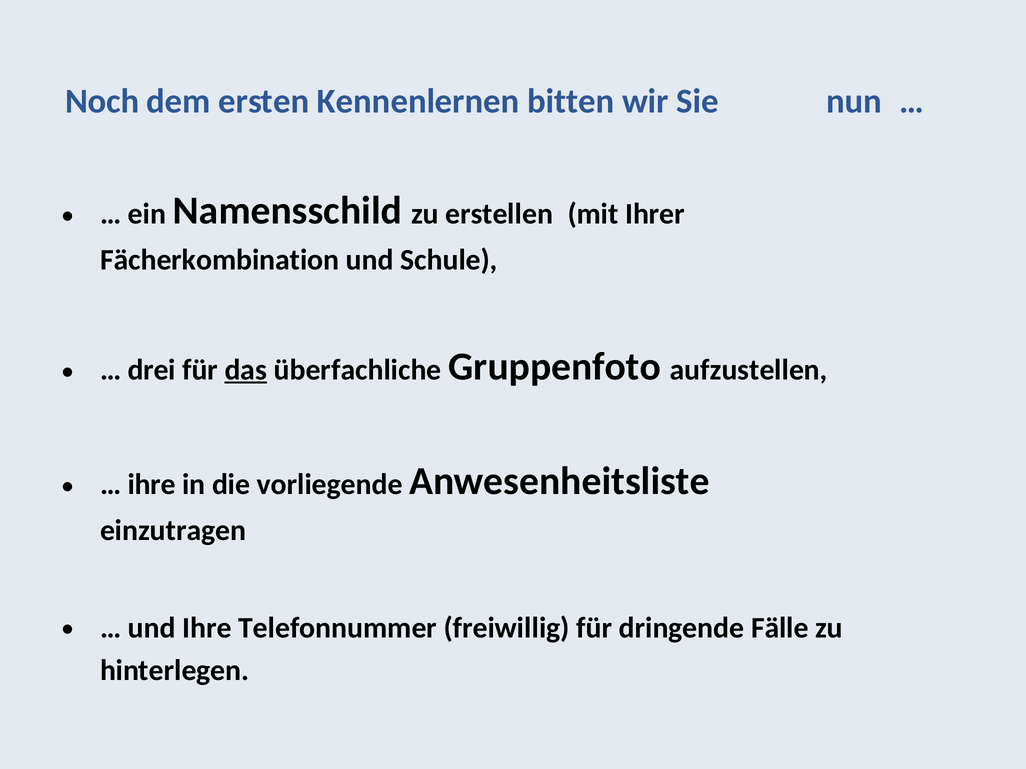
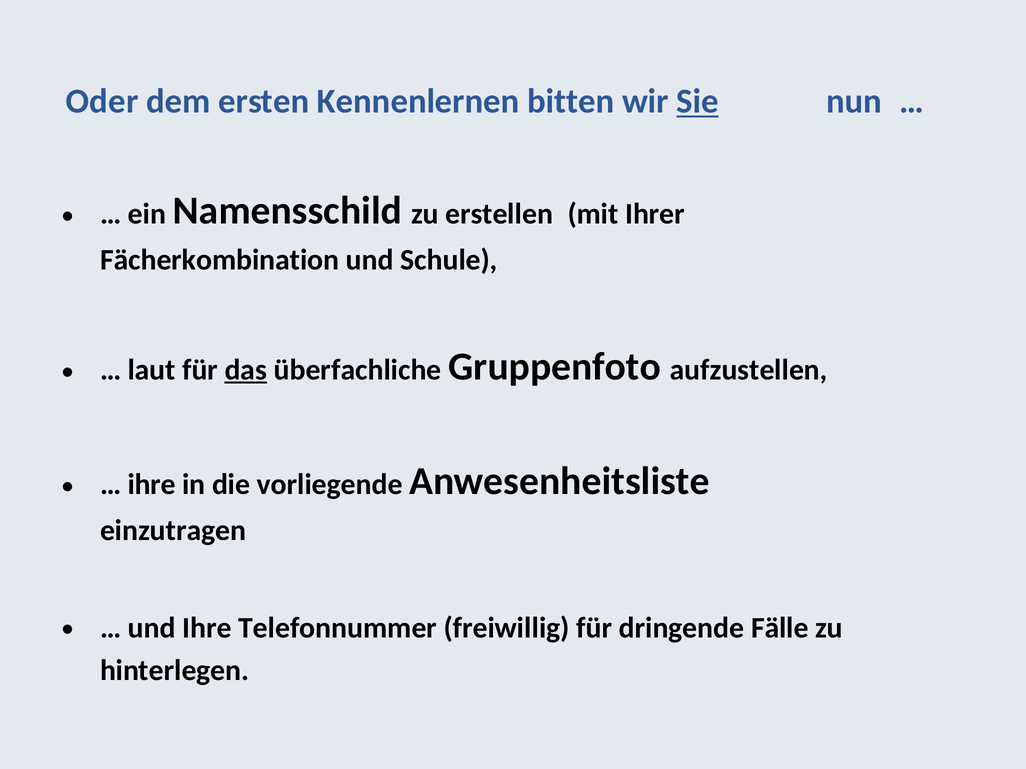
Noch: Noch -> Oder
Sie underline: none -> present
drei: drei -> laut
